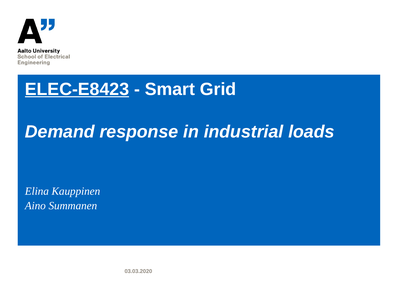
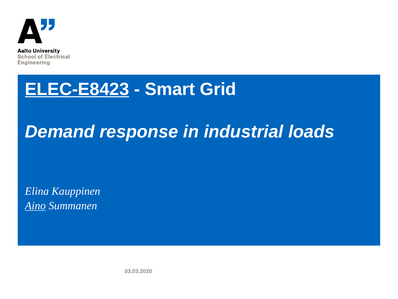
Aino underline: none -> present
